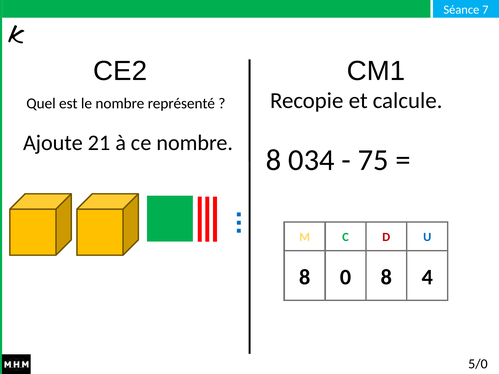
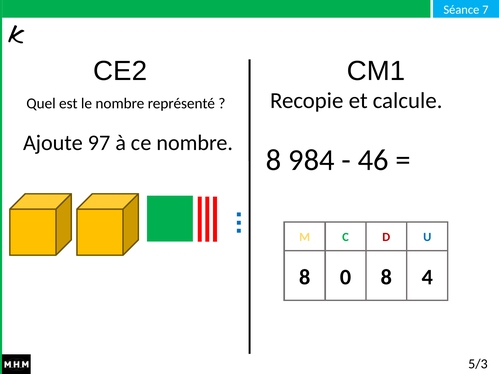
21: 21 -> 97
034: 034 -> 984
75: 75 -> 46
5/0: 5/0 -> 5/3
